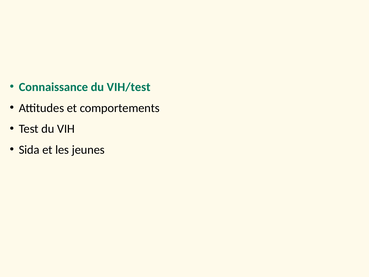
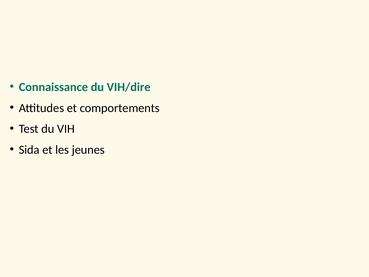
VIH/test: VIH/test -> VIH/dire
